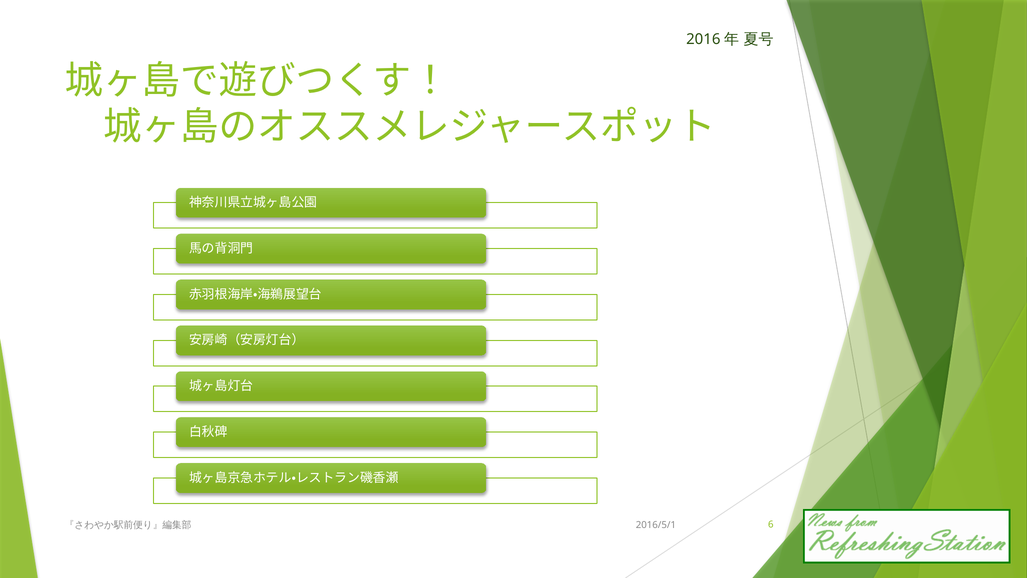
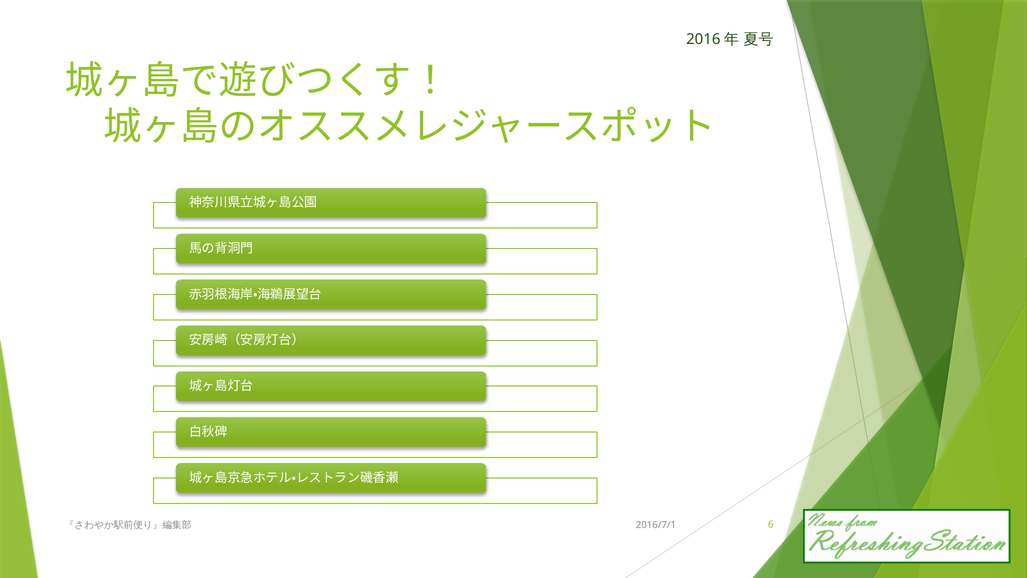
2016/5/1: 2016/5/1 -> 2016/7/1
